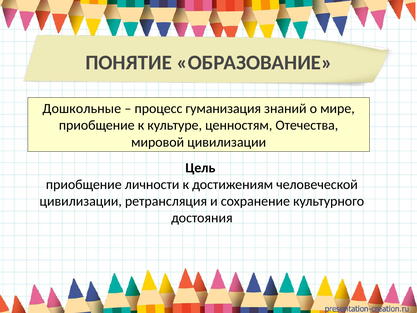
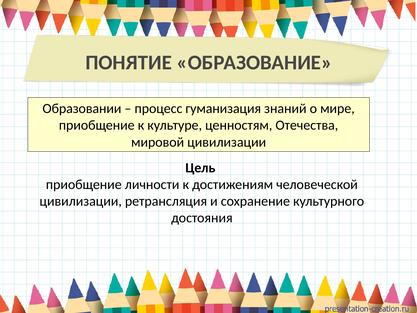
Дошкольные: Дошкольные -> Образовании
